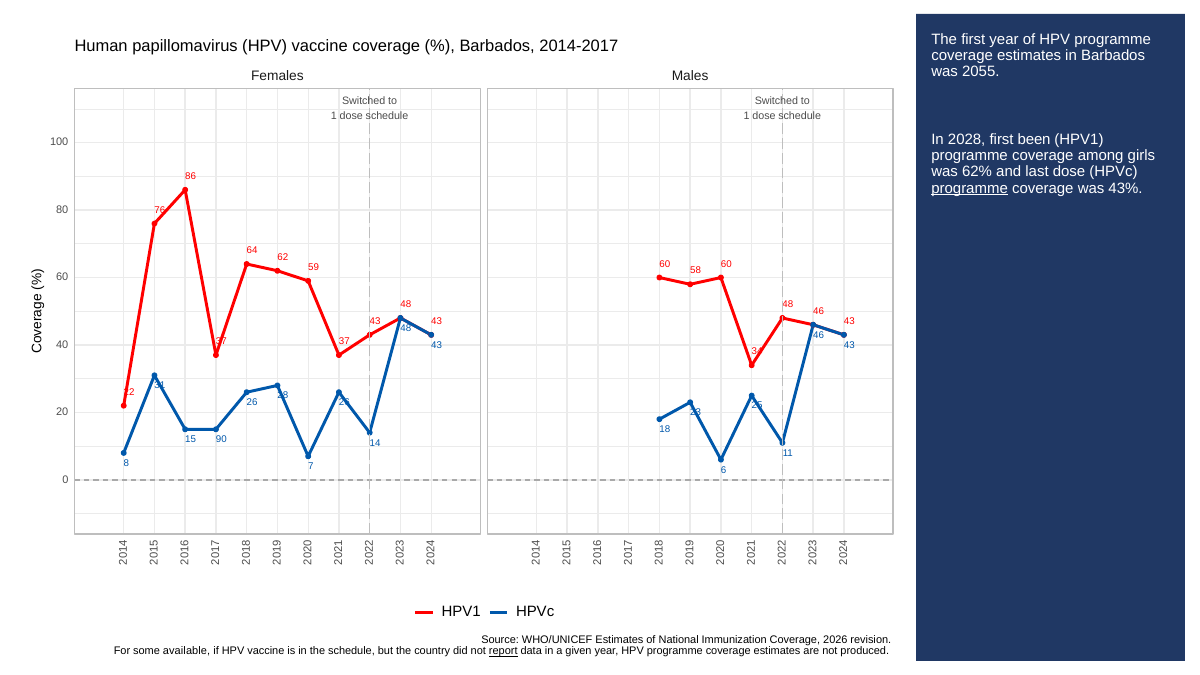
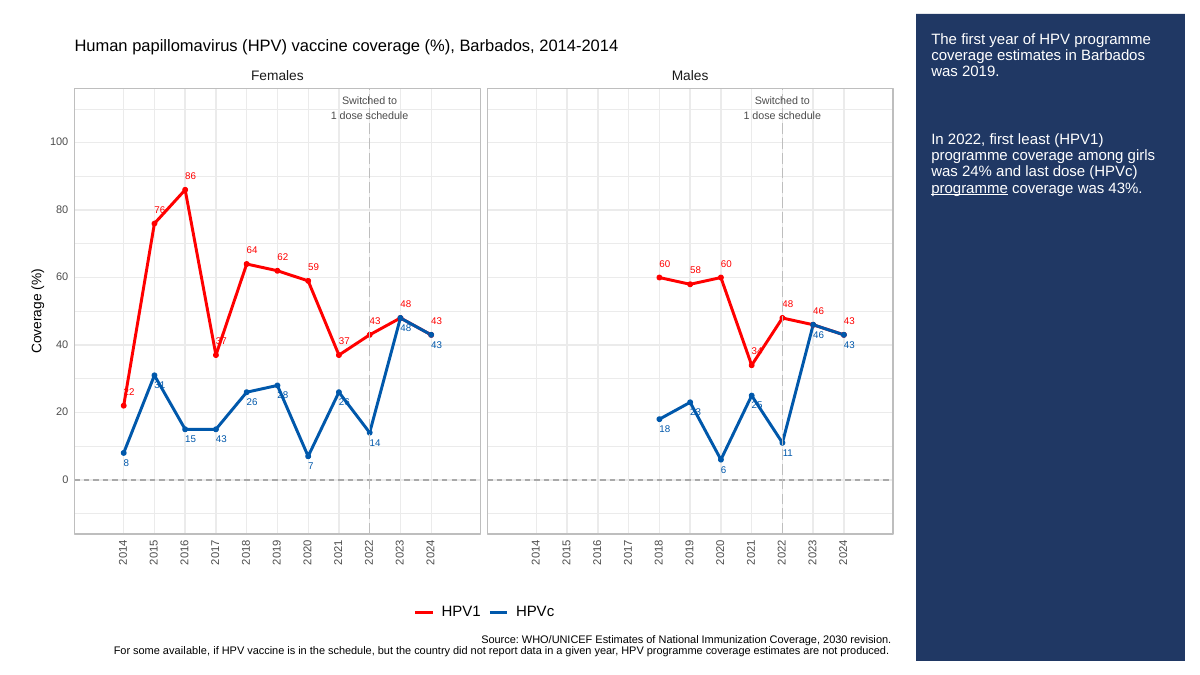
2014-2017: 2014-2017 -> 2014-2014
2055: 2055 -> 2019
2028: 2028 -> 2022
been: been -> least
62%: 62% -> 24%
15 90: 90 -> 43
2026: 2026 -> 2030
report underline: present -> none
